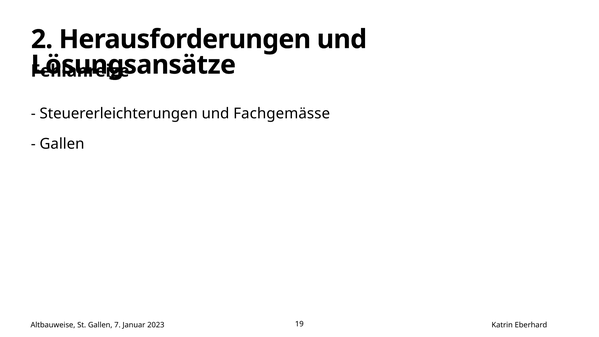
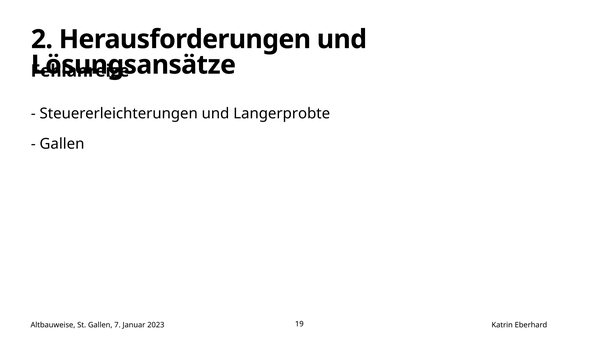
Fachgemässe: Fachgemässe -> Langerprobte
